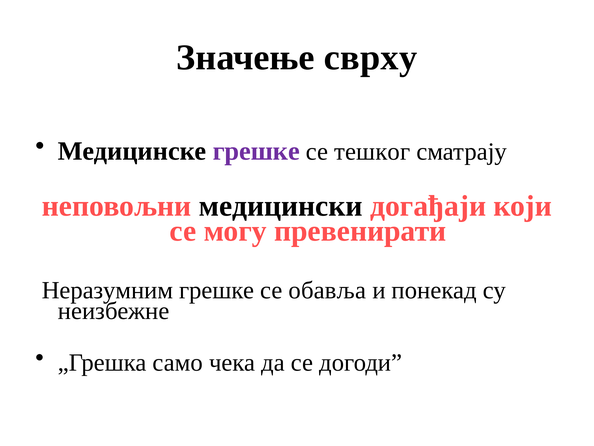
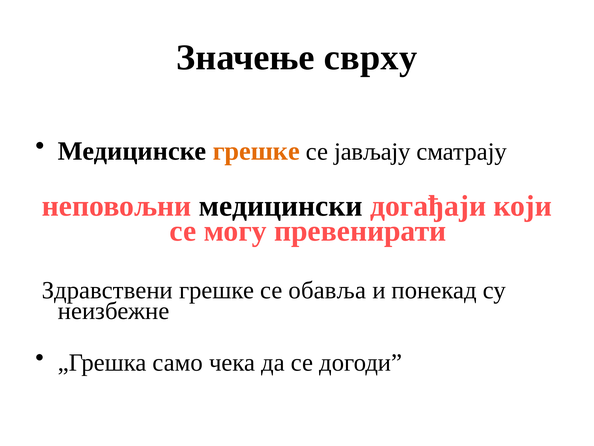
грешке at (256, 151) colour: purple -> orange
тешког: тешког -> јављају
Неразумним: Неразумним -> Здравствени
